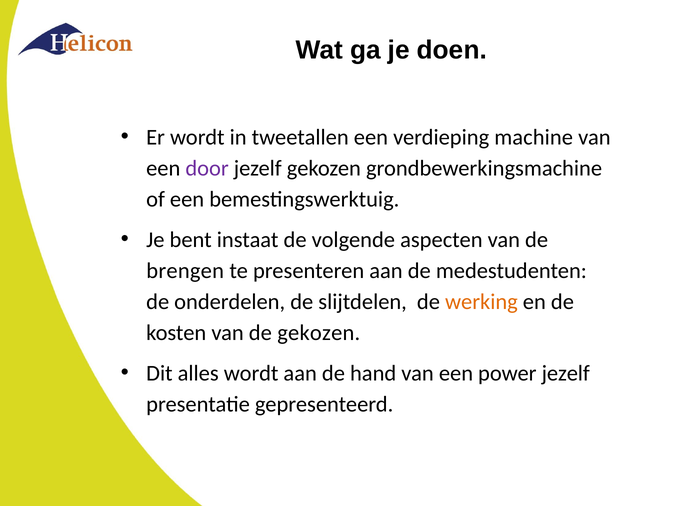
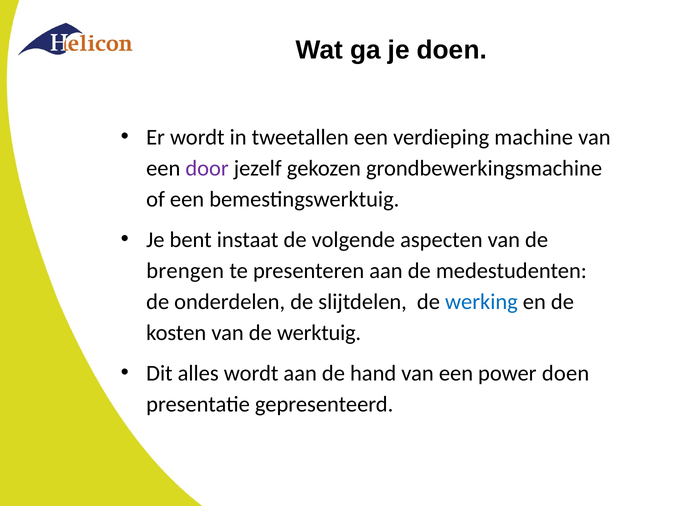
werking colour: orange -> blue
de gekozen: gekozen -> werktuig
power jezelf: jezelf -> doen
